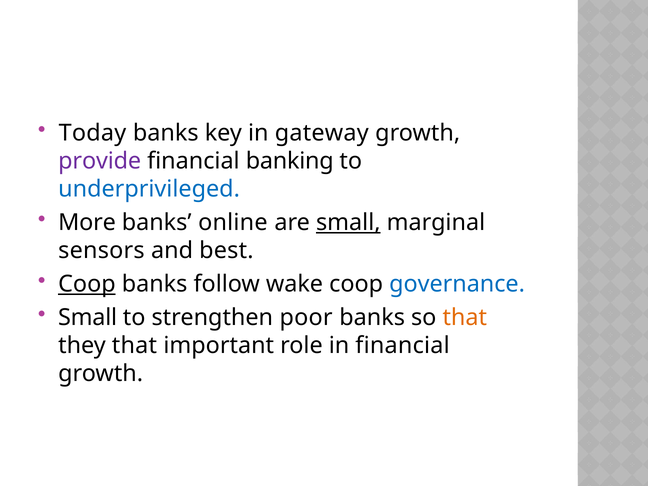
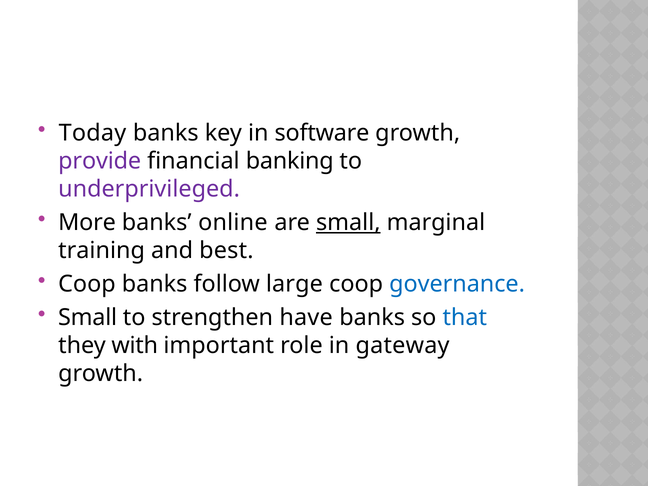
gateway: gateway -> software
underprivileged colour: blue -> purple
sensors: sensors -> training
Coop at (87, 284) underline: present -> none
wake: wake -> large
poor: poor -> have
that at (465, 318) colour: orange -> blue
they that: that -> with
in financial: financial -> gateway
